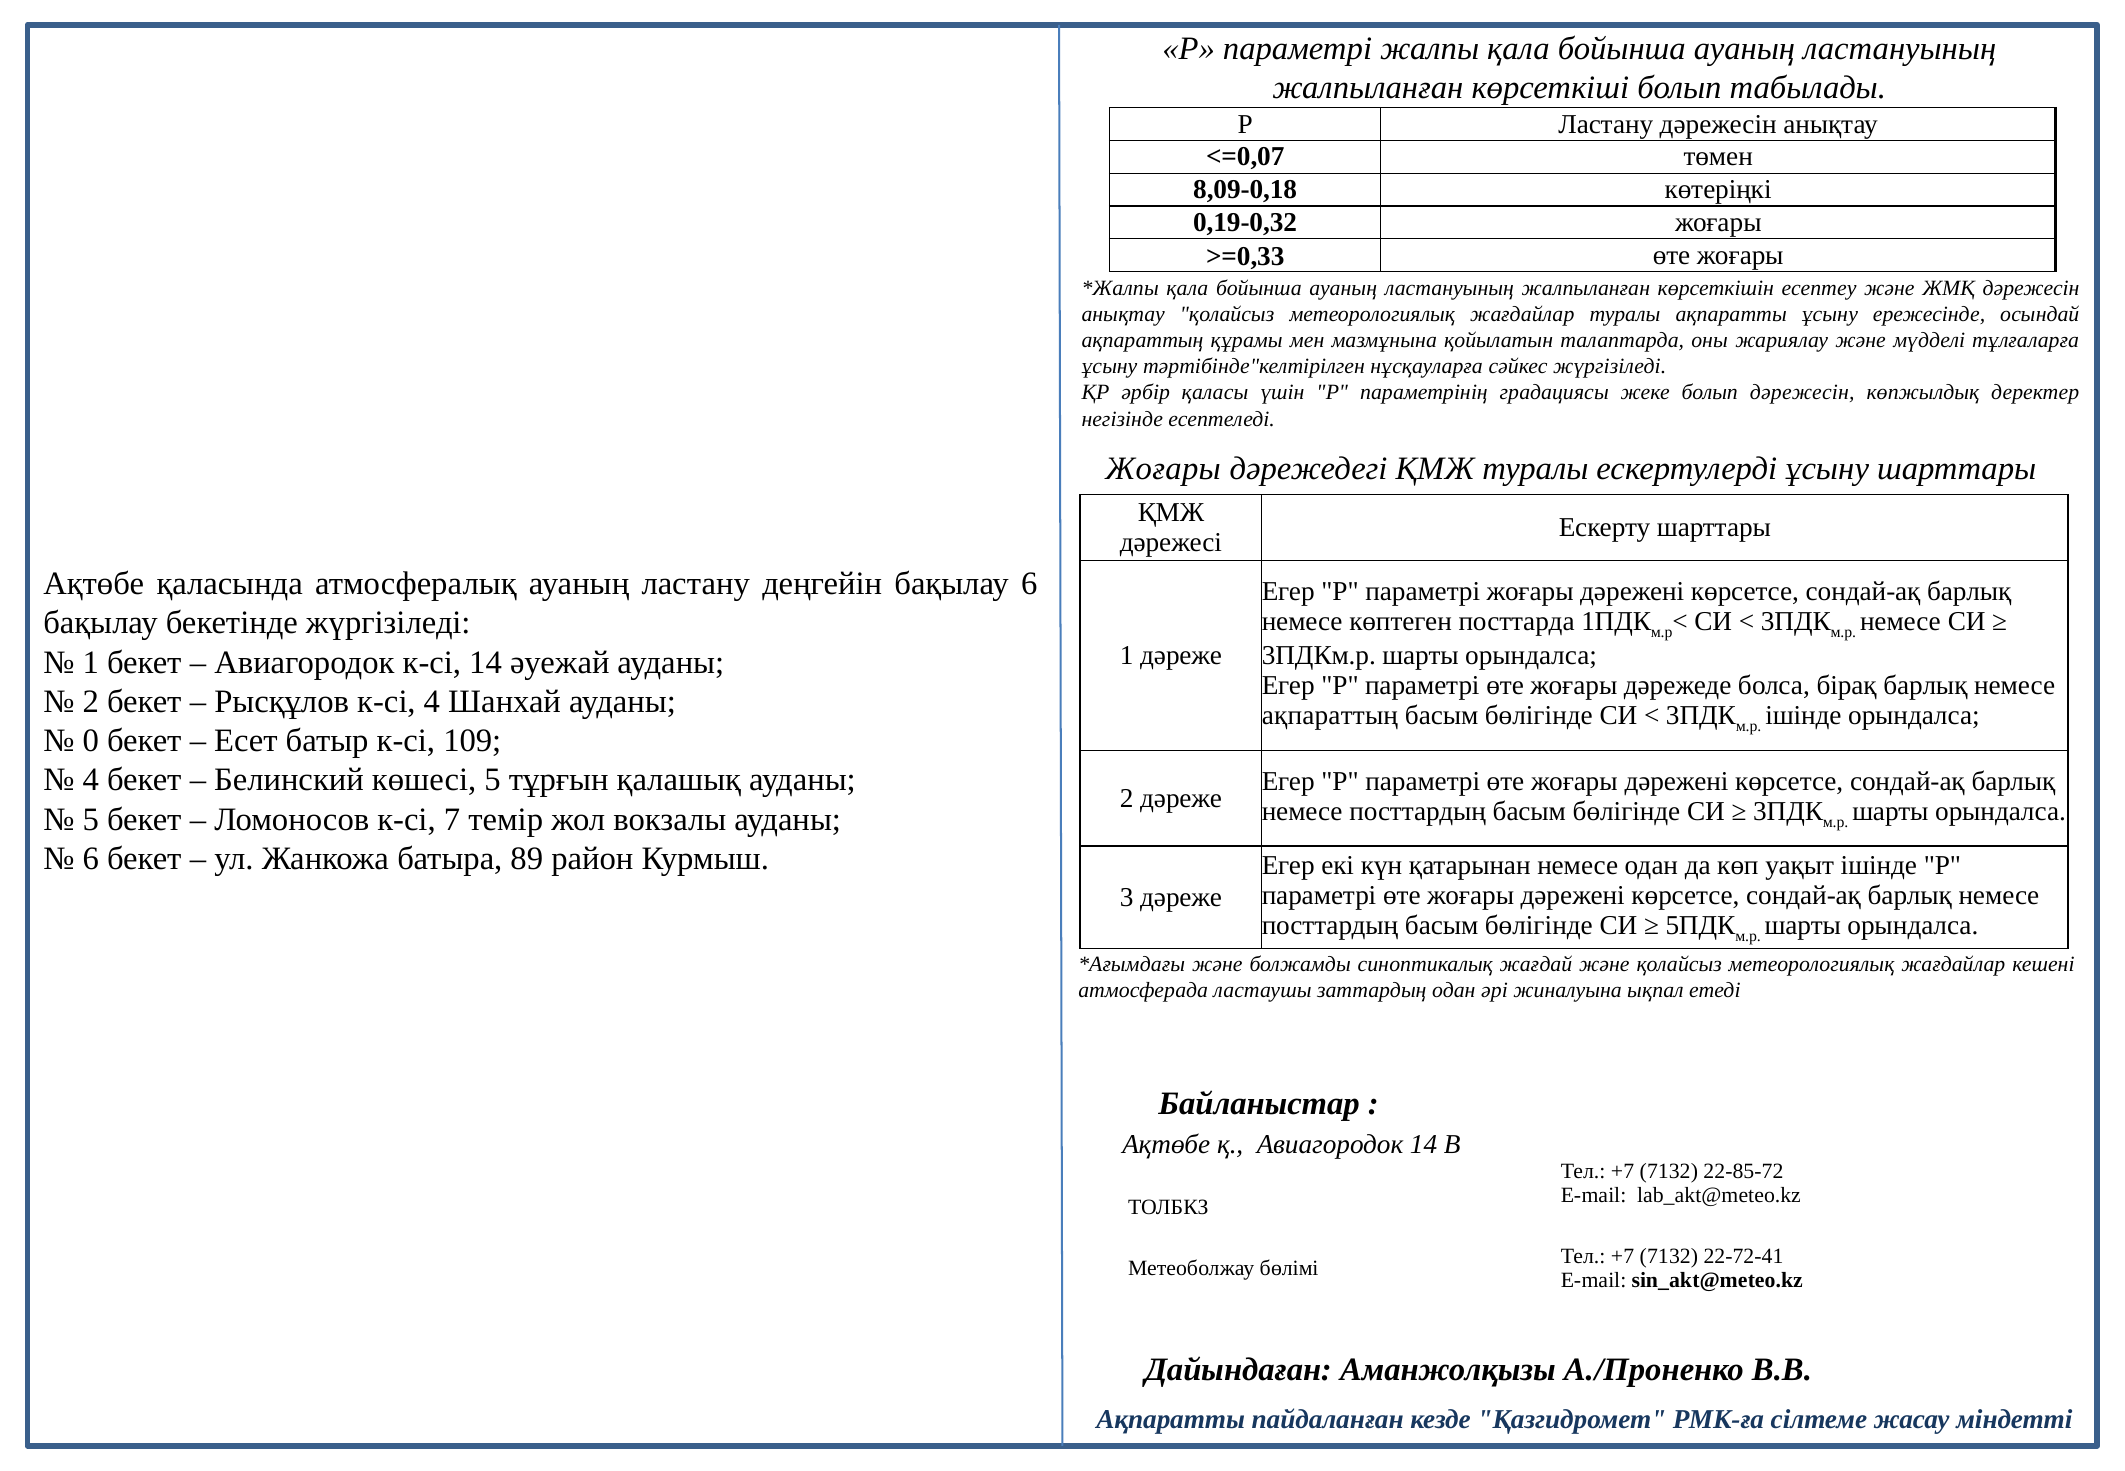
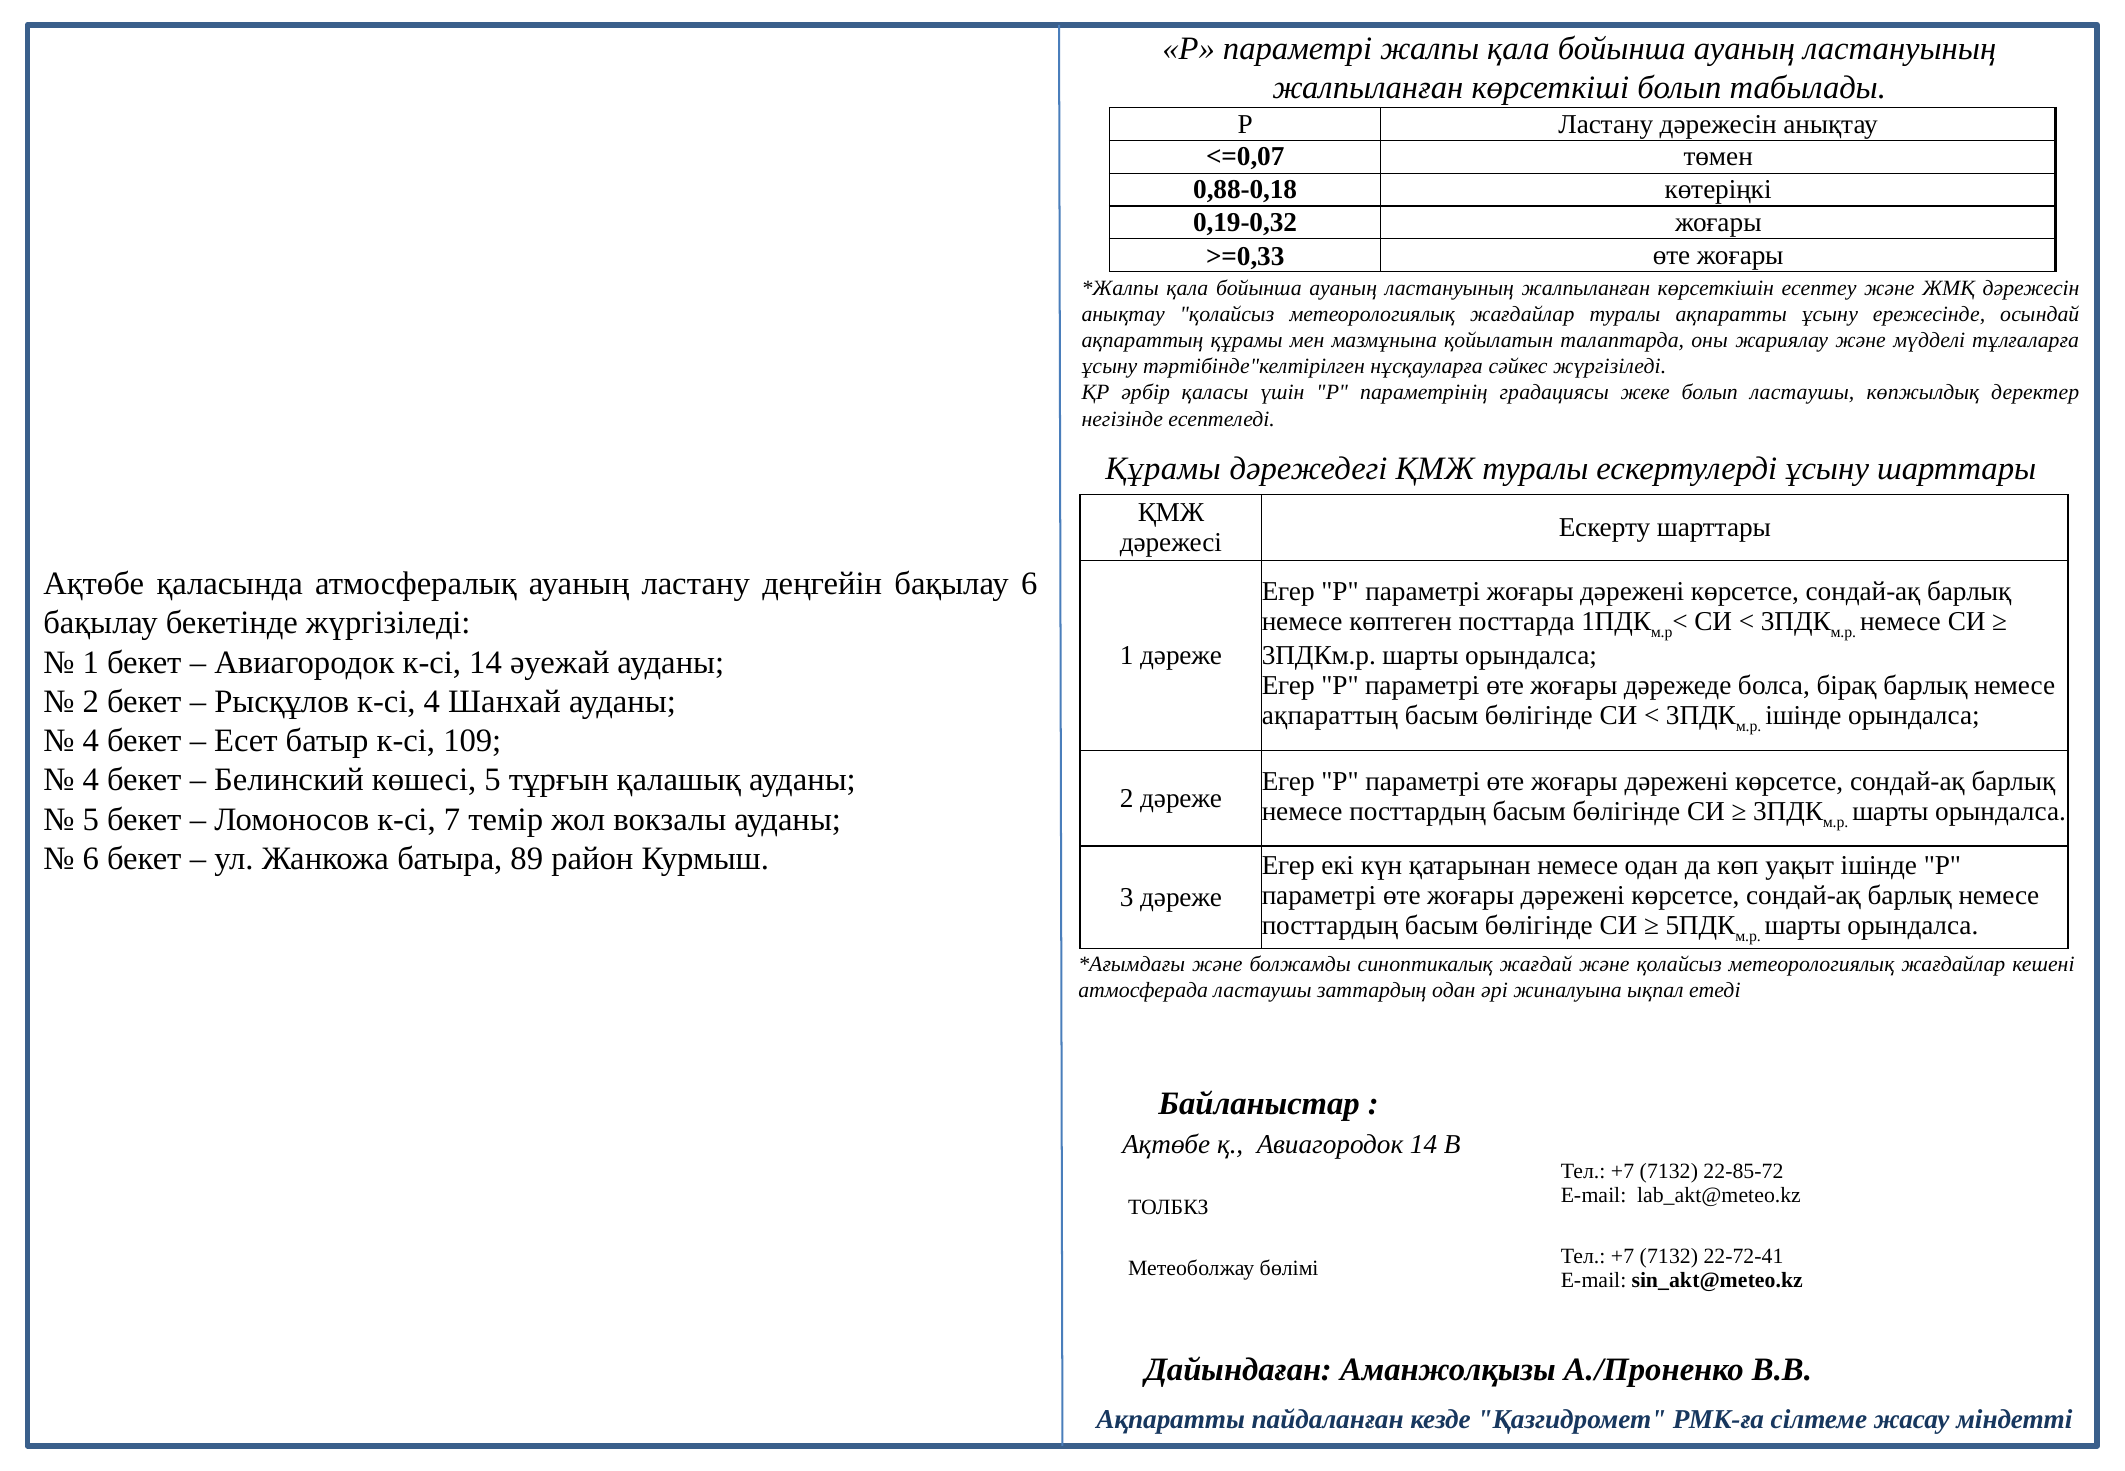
8,09-0,18: 8,09-0,18 -> 0,88-0,18
болып дәрежесін: дәрежесін -> ластаушы
Жоғары at (1163, 469): Жоғары -> Құрамы
0 at (91, 741): 0 -> 4
